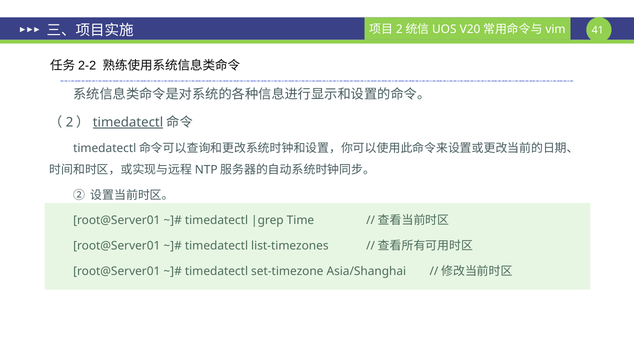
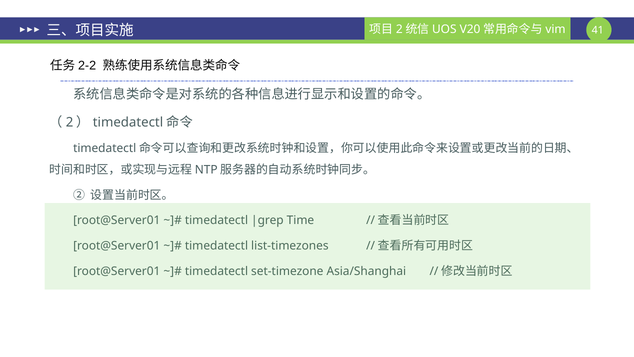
timedatectl at (128, 122) underline: present -> none
